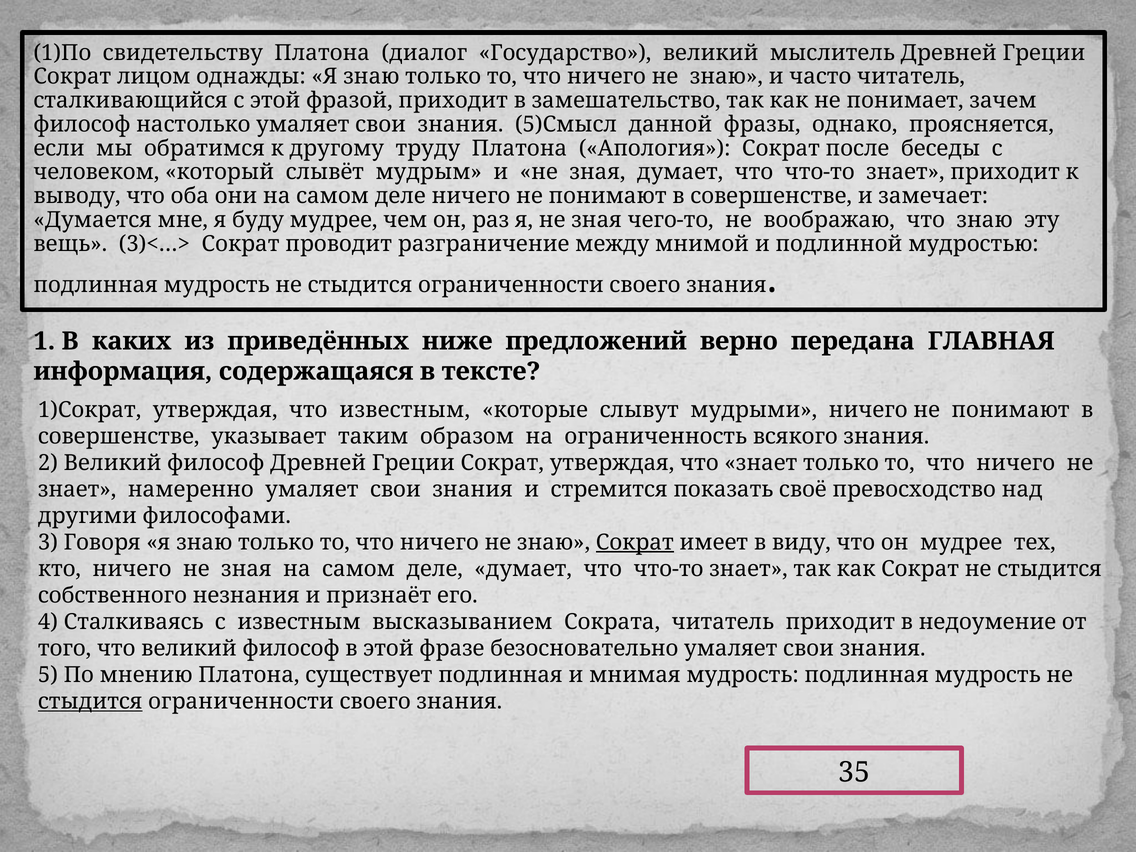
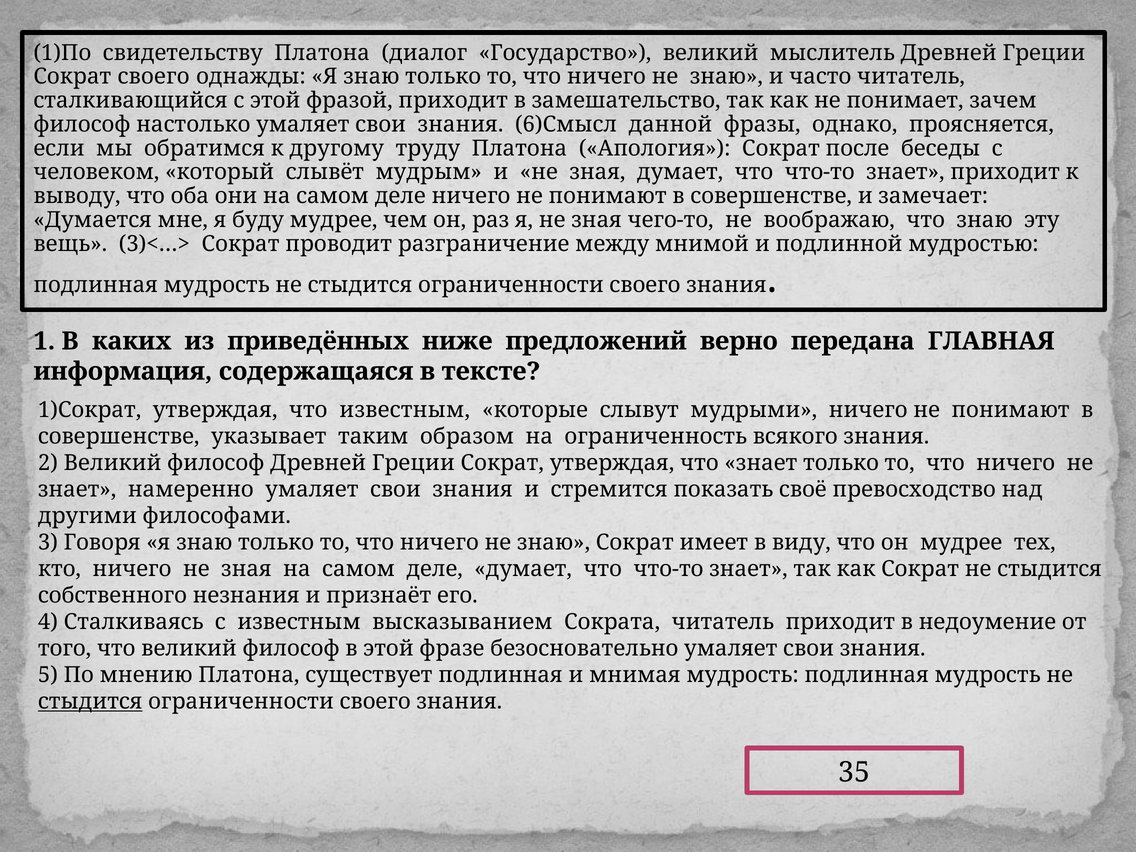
Сократ лицом: лицом -> своего
5)Смысл: 5)Смысл -> 6)Смысл
Сократ at (635, 542) underline: present -> none
